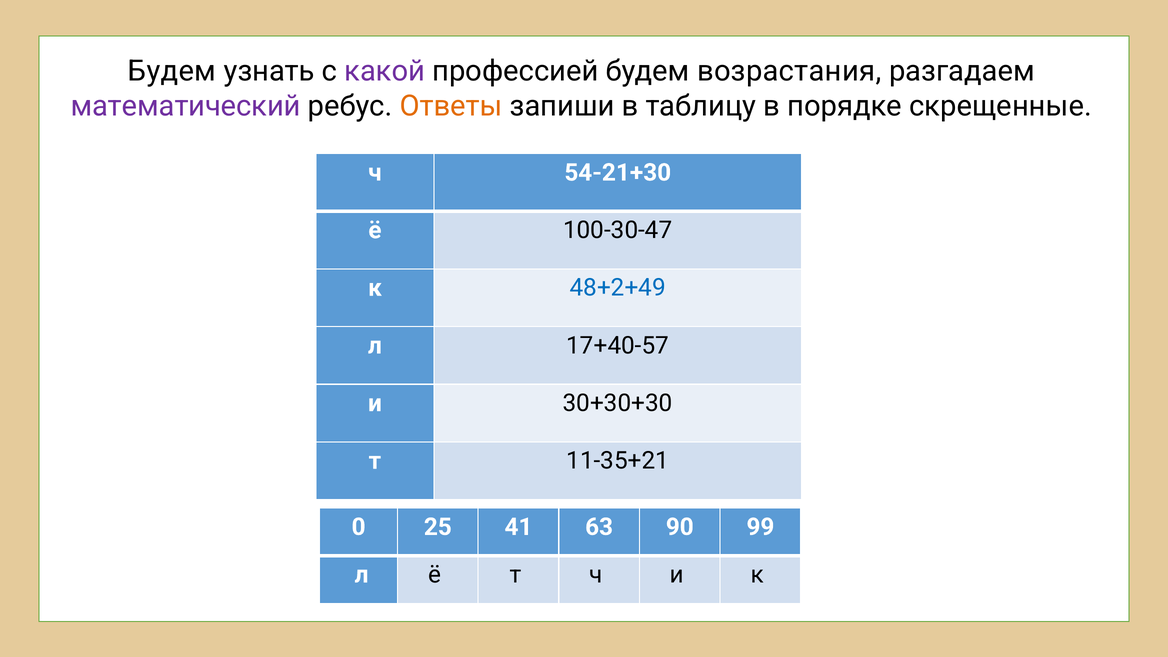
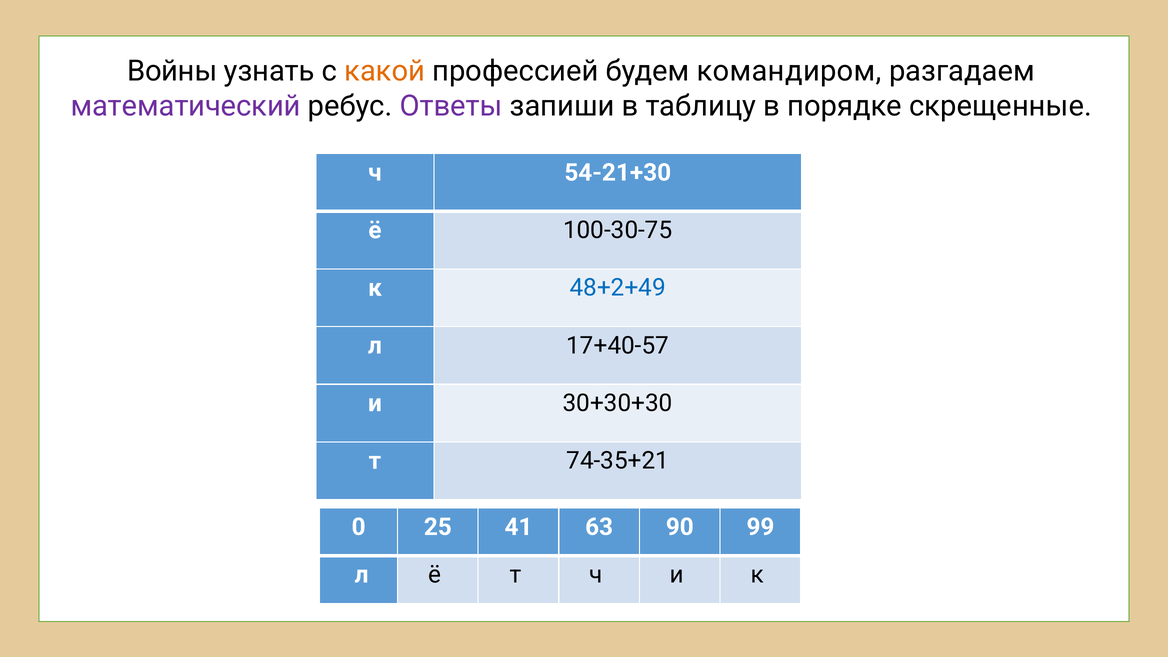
Будем at (172, 71): Будем -> Войны
какой colour: purple -> orange
возрастания: возрастания -> командиром
Ответы colour: orange -> purple
100-30-47: 100-30-47 -> 100-30-75
11-35+21: 11-35+21 -> 74-35+21
